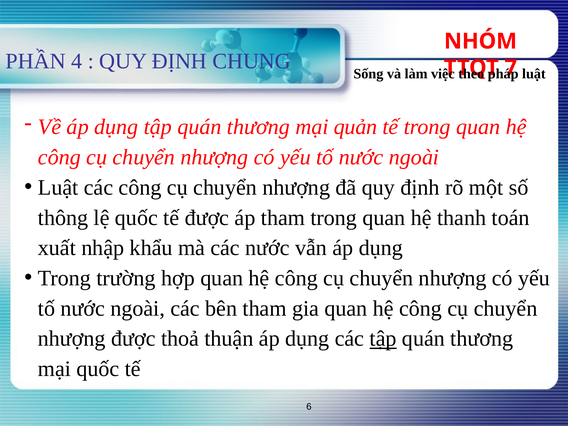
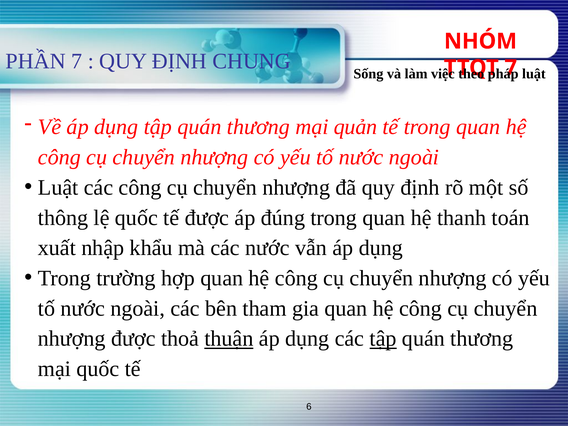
PHẦN 4: 4 -> 7
áp tham: tham -> đúng
thuận underline: none -> present
